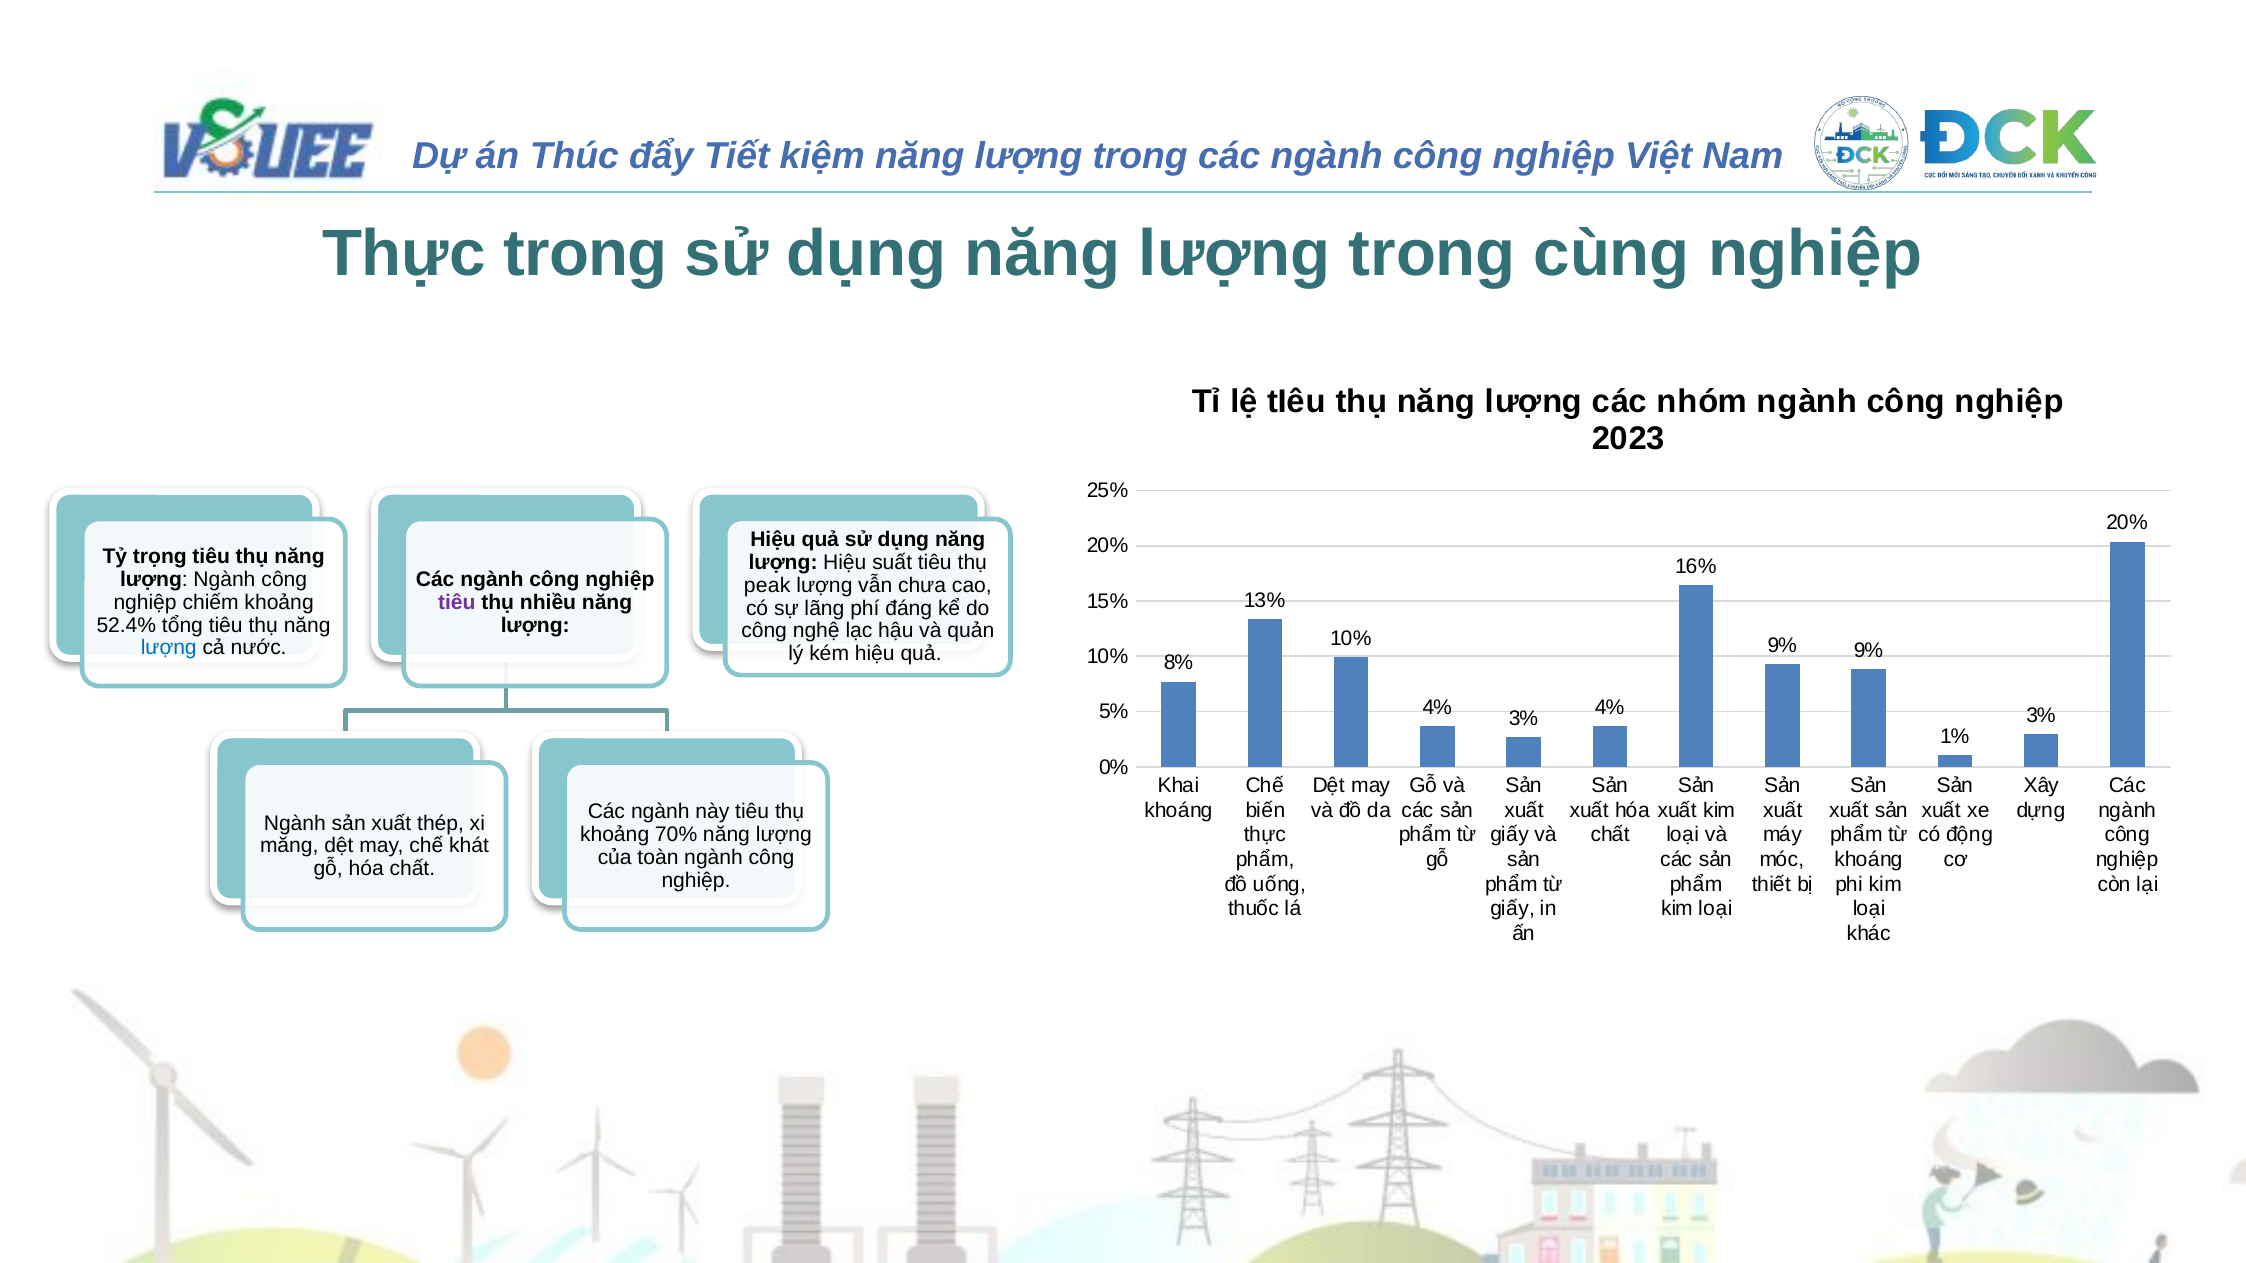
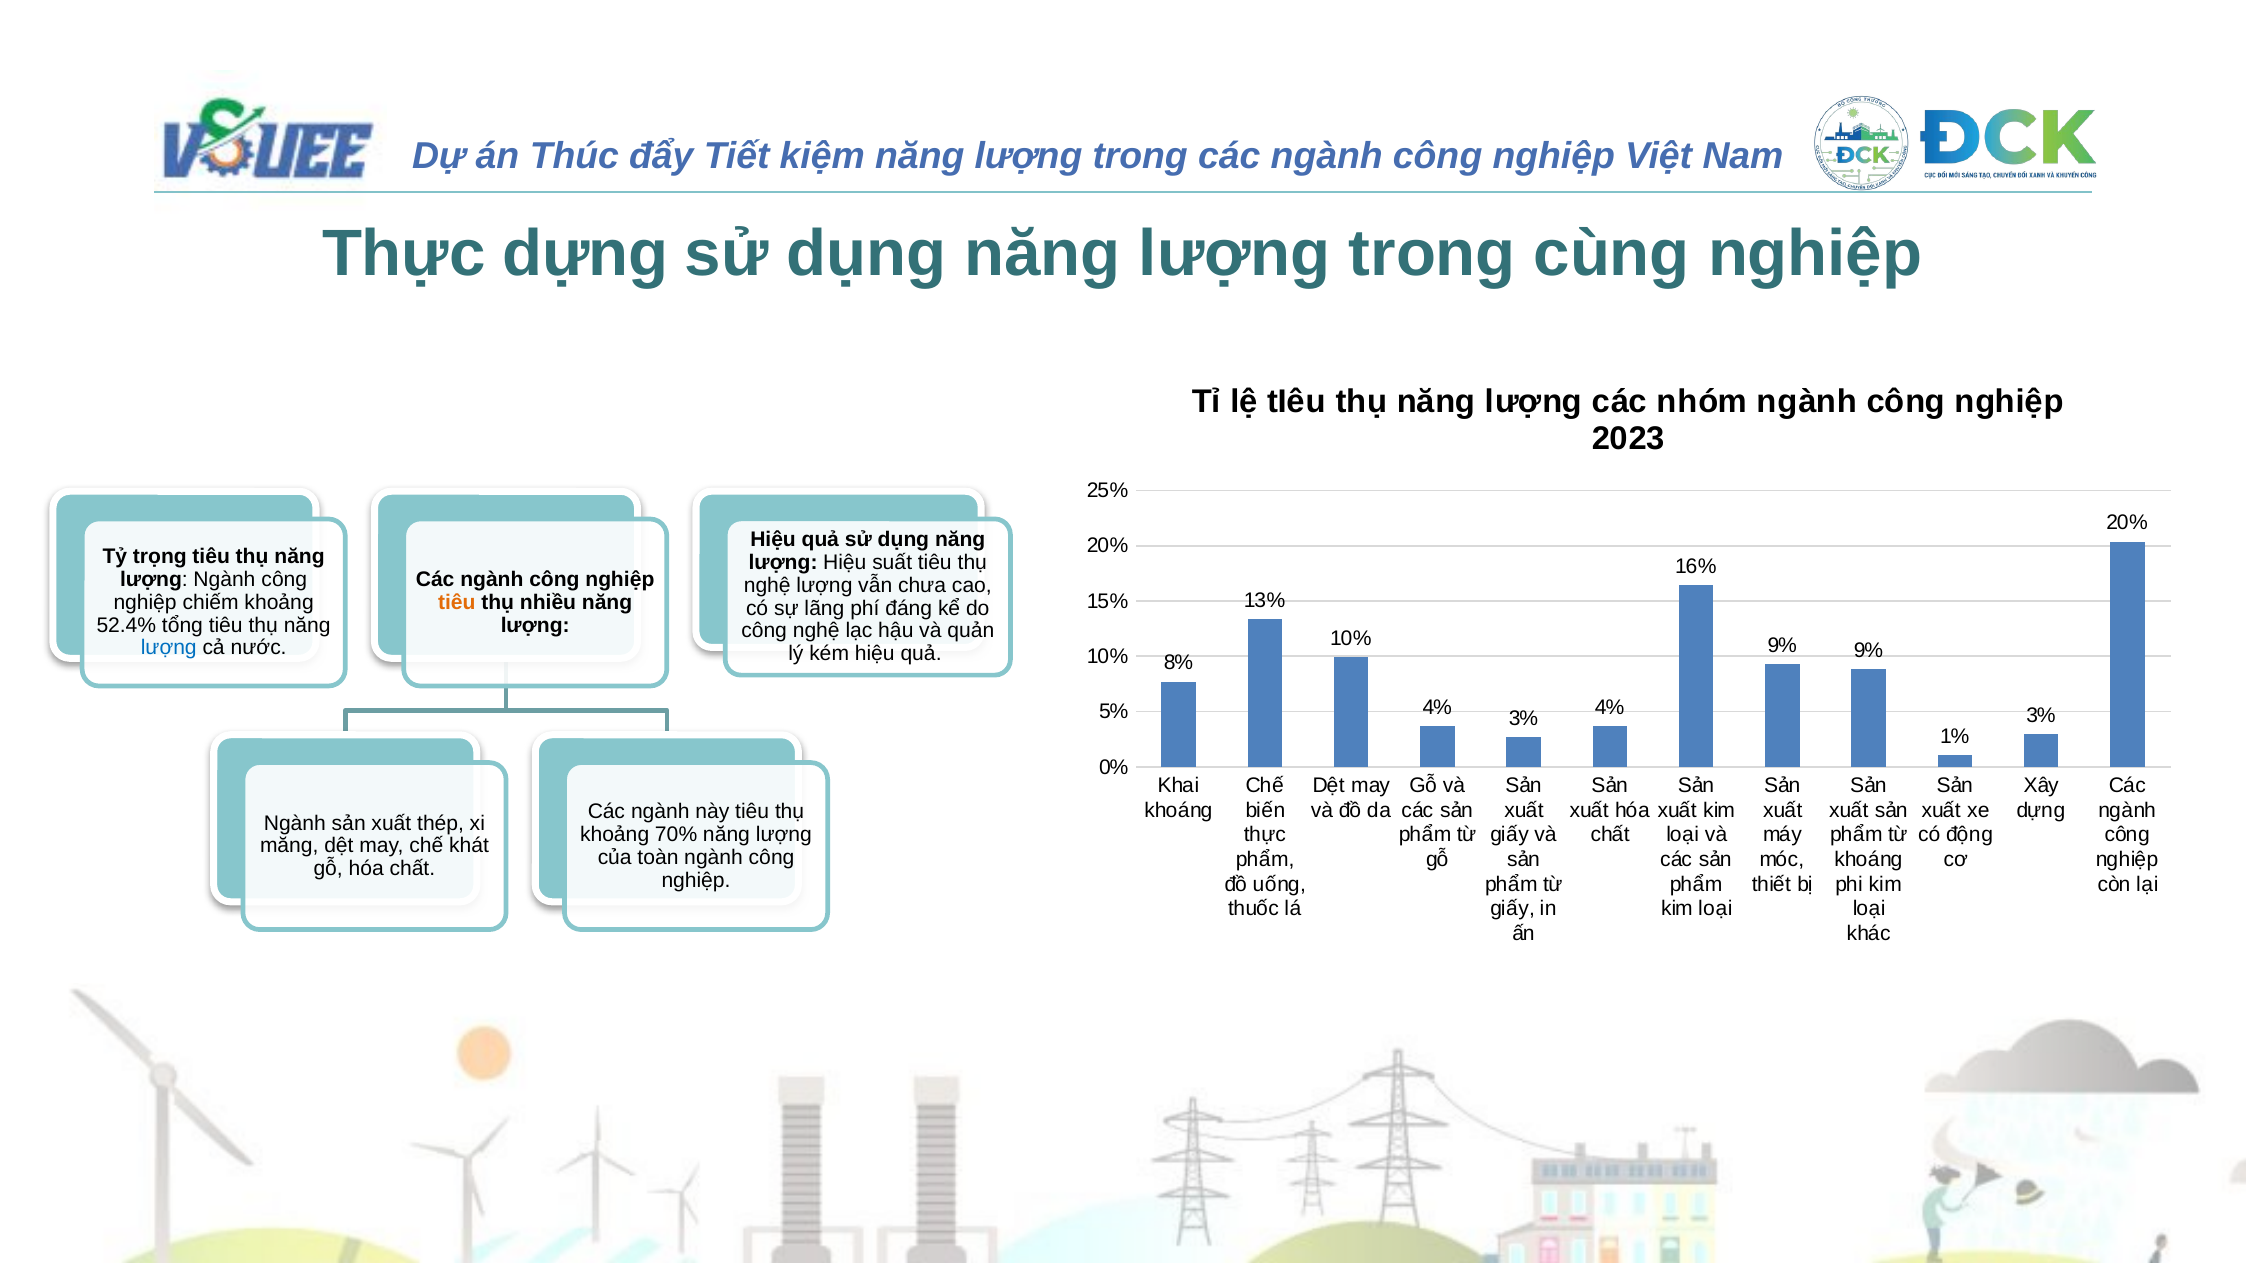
Thực trong: trong -> dựng
peak at (767, 586): peak -> nghệ
tiêu at (457, 603) colour: purple -> orange
